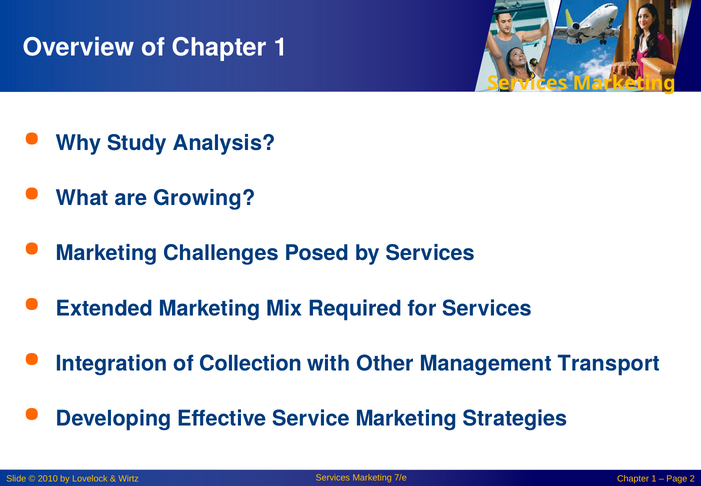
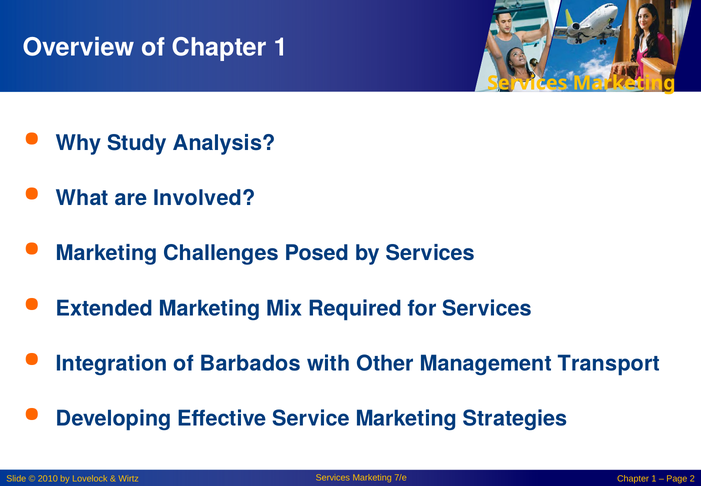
Growing: Growing -> Involved
Collection: Collection -> Barbados
